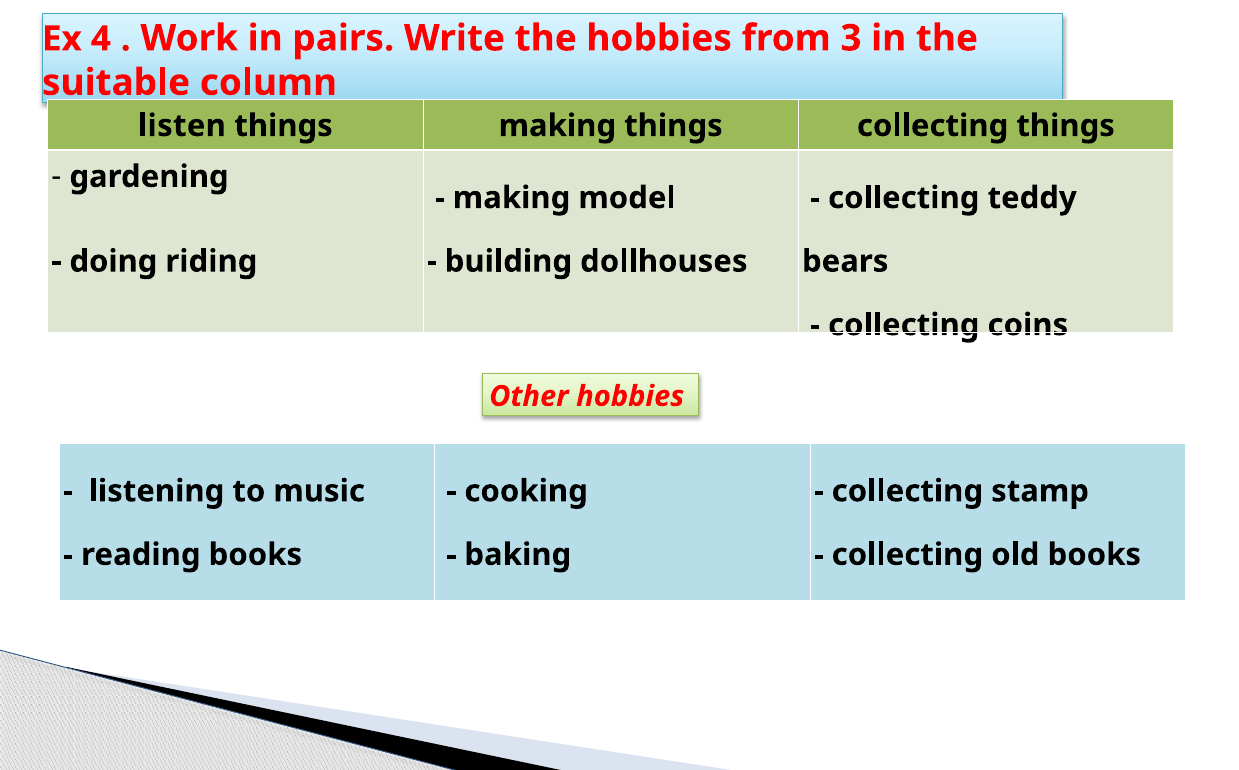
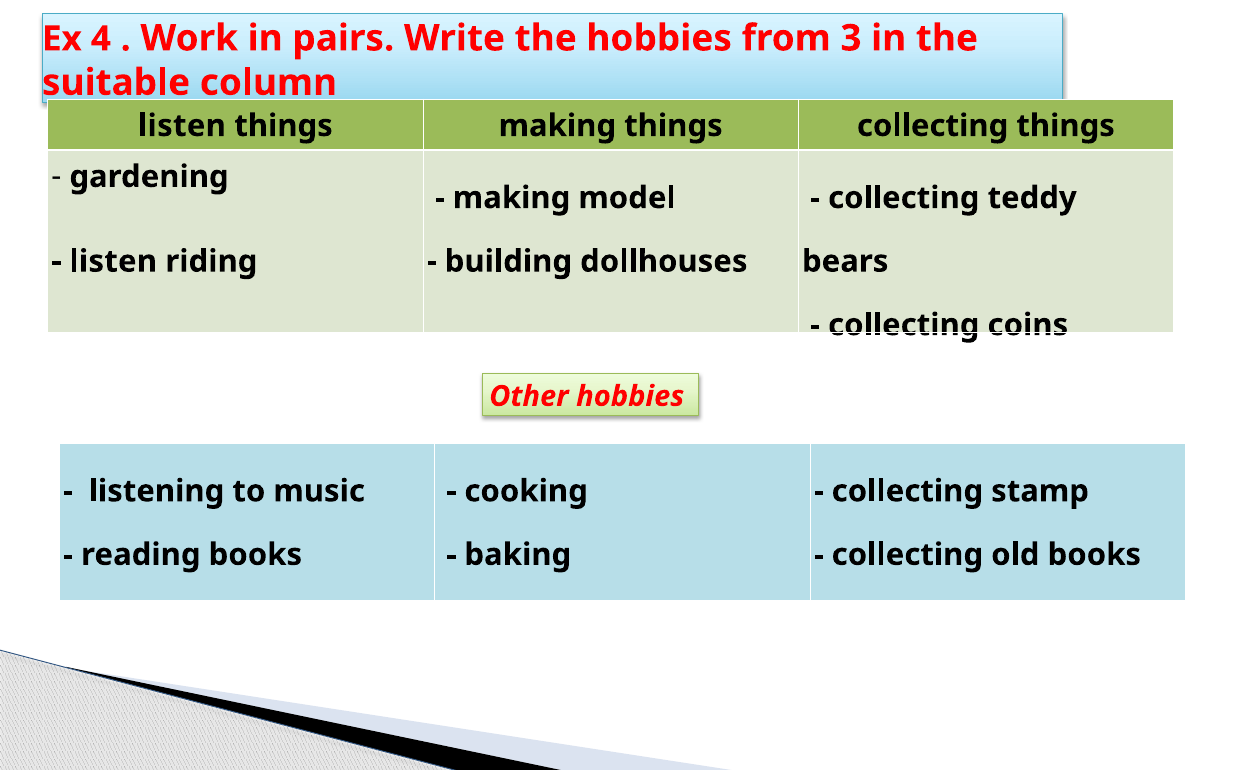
doing at (113, 261): doing -> listen
